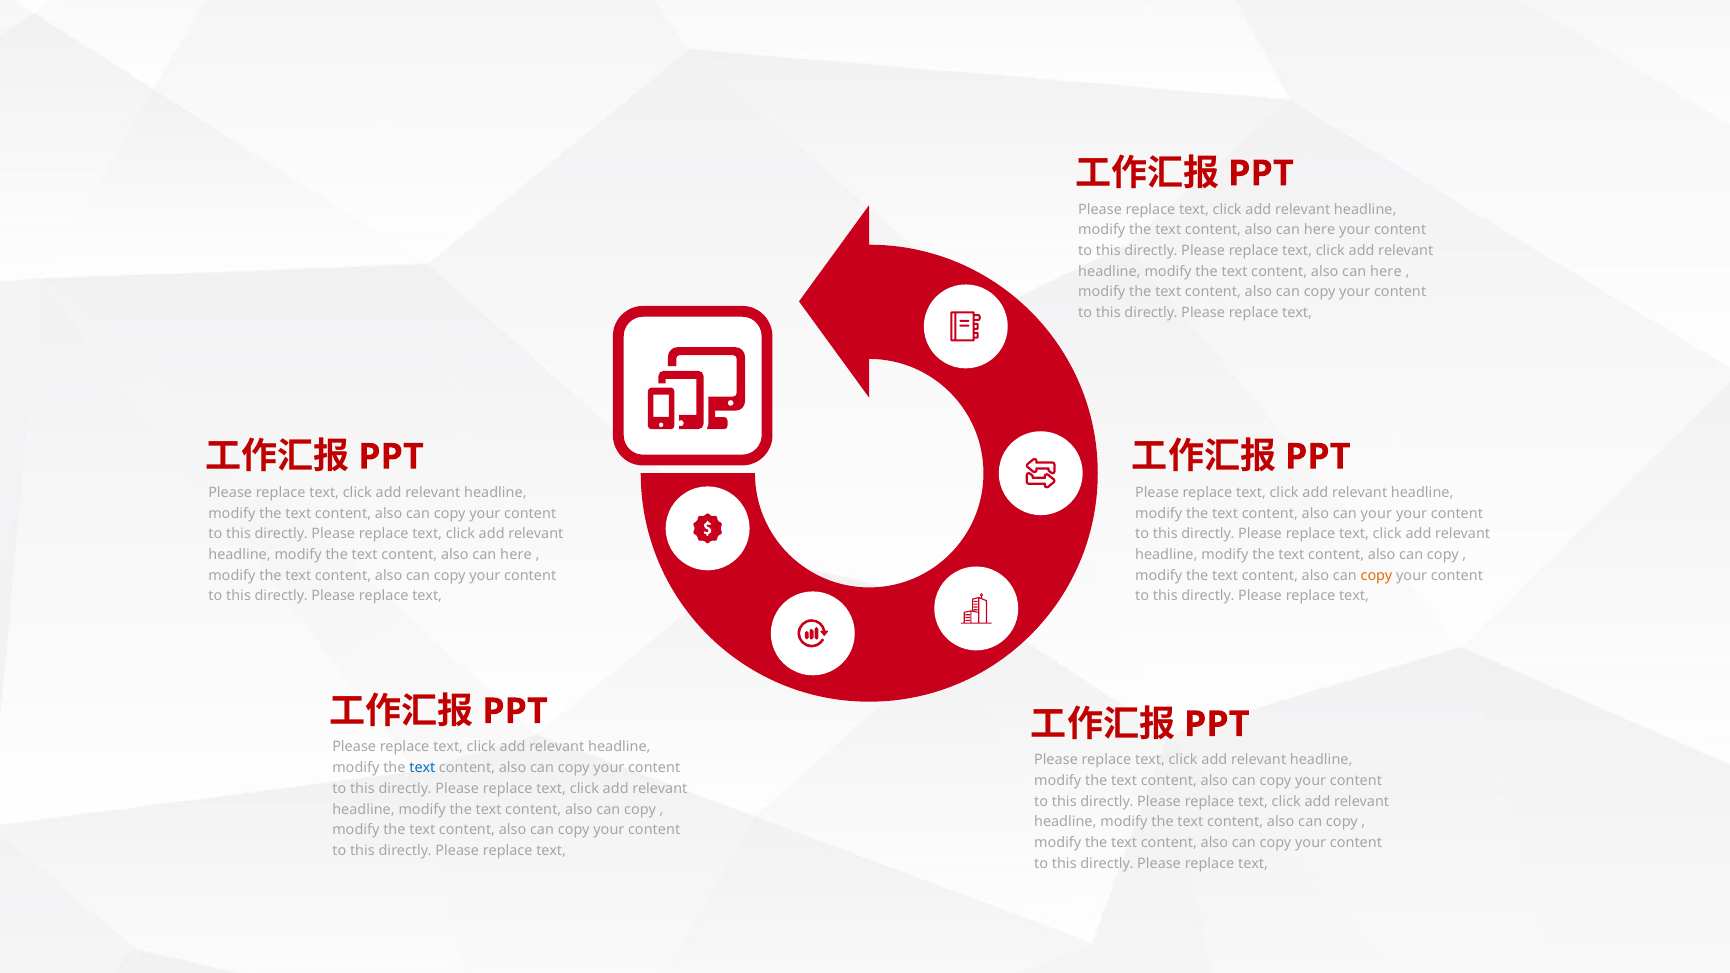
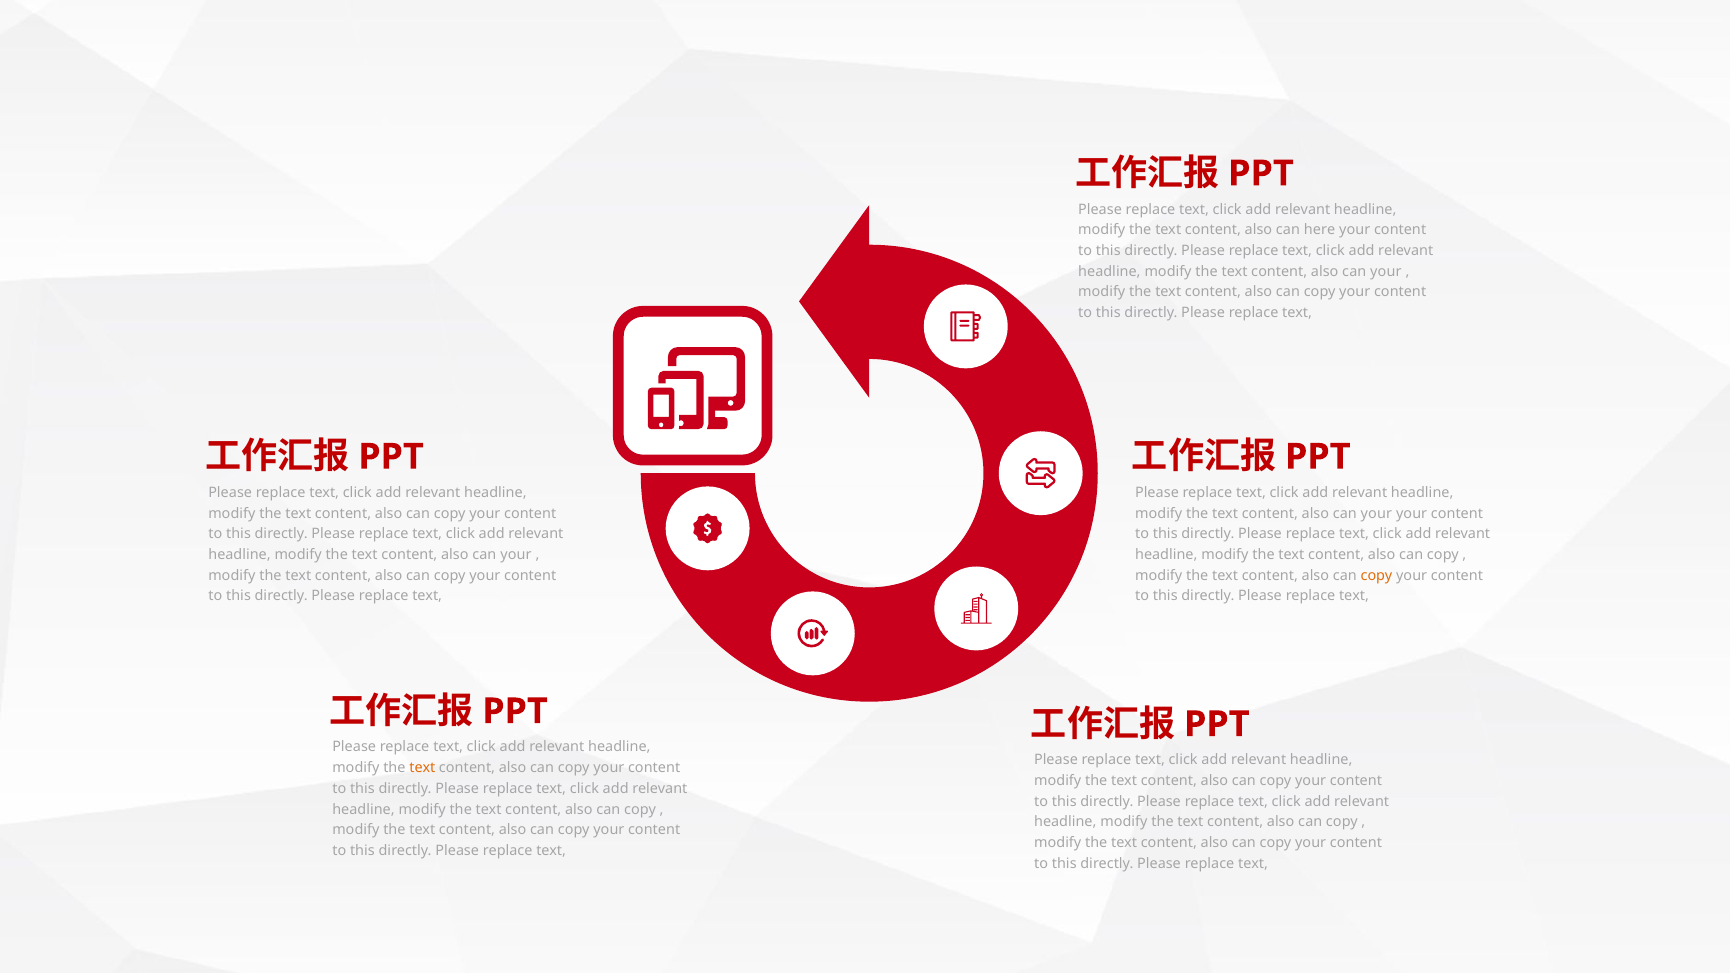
here at (1386, 271): here -> your
here at (516, 555): here -> your
text at (422, 768) colour: blue -> orange
